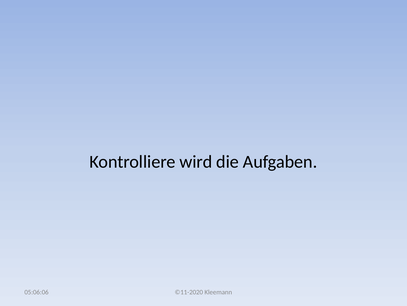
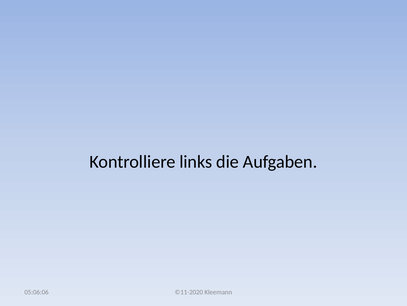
wird: wird -> links
